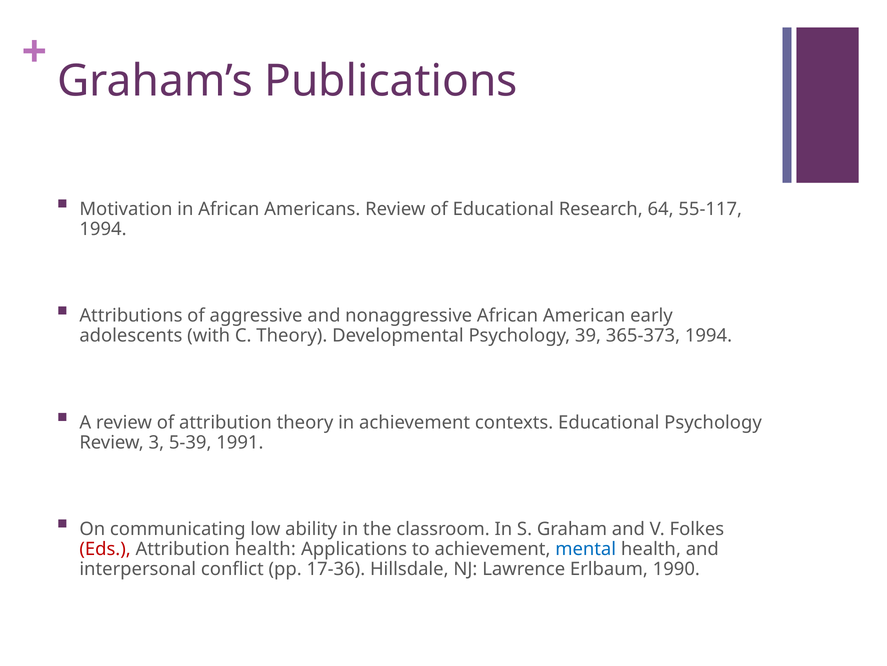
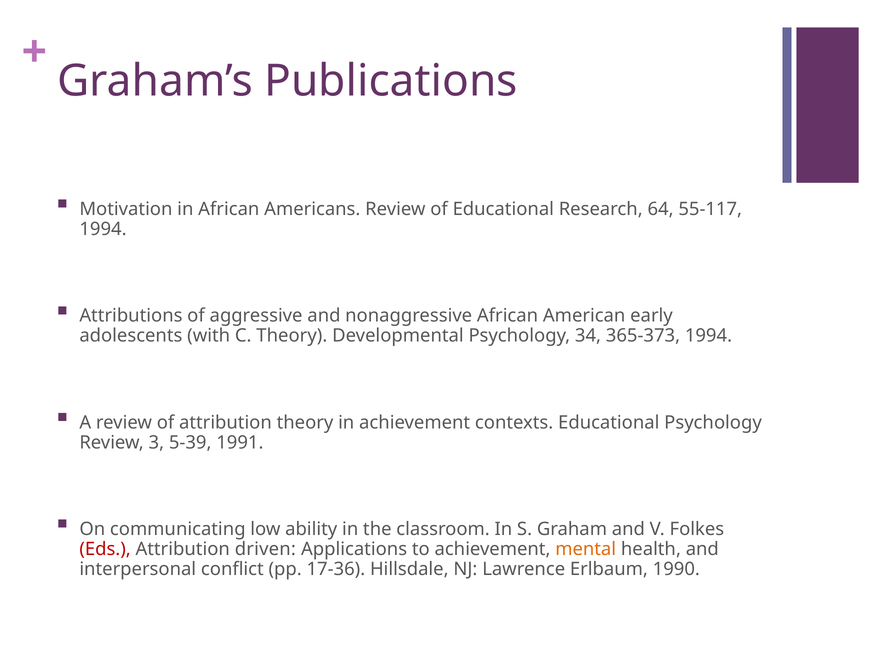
39: 39 -> 34
Attribution health: health -> driven
mental colour: blue -> orange
